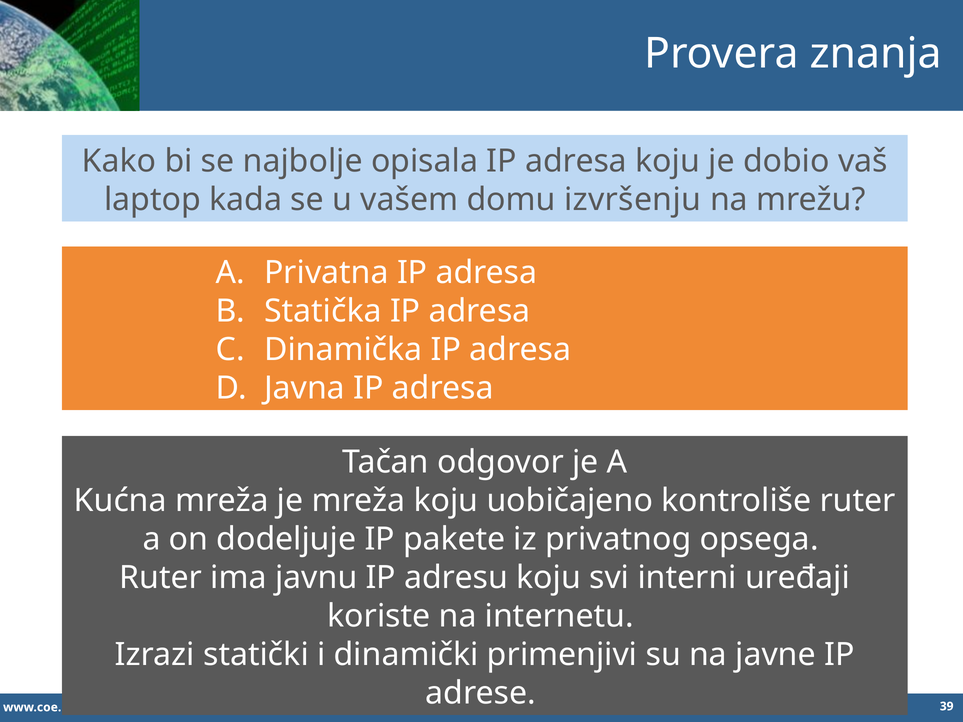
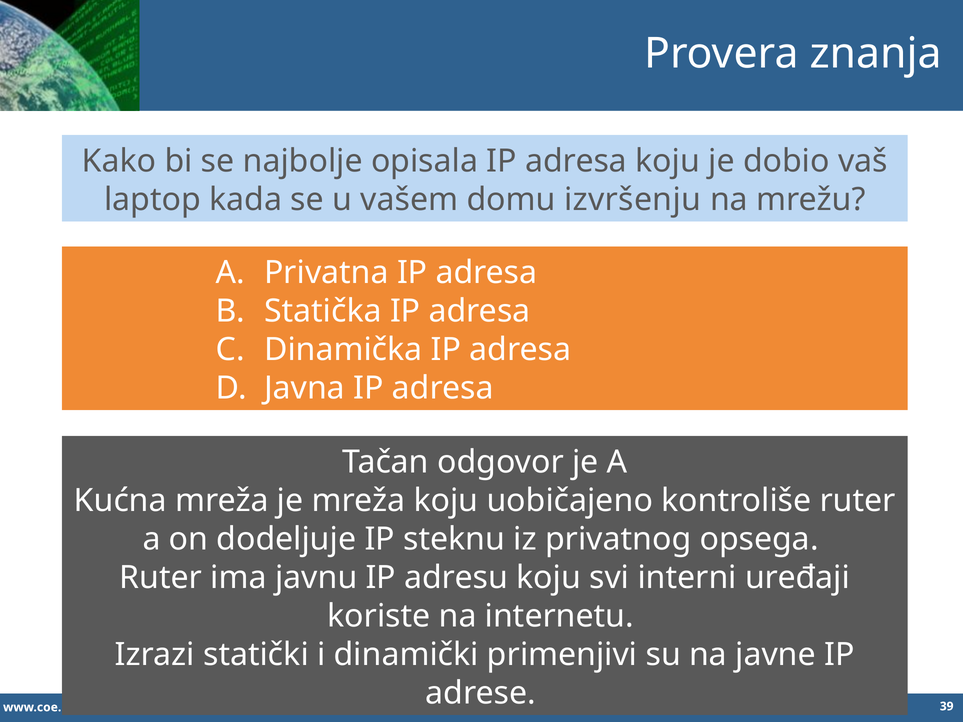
pakete: pakete -> steknu
